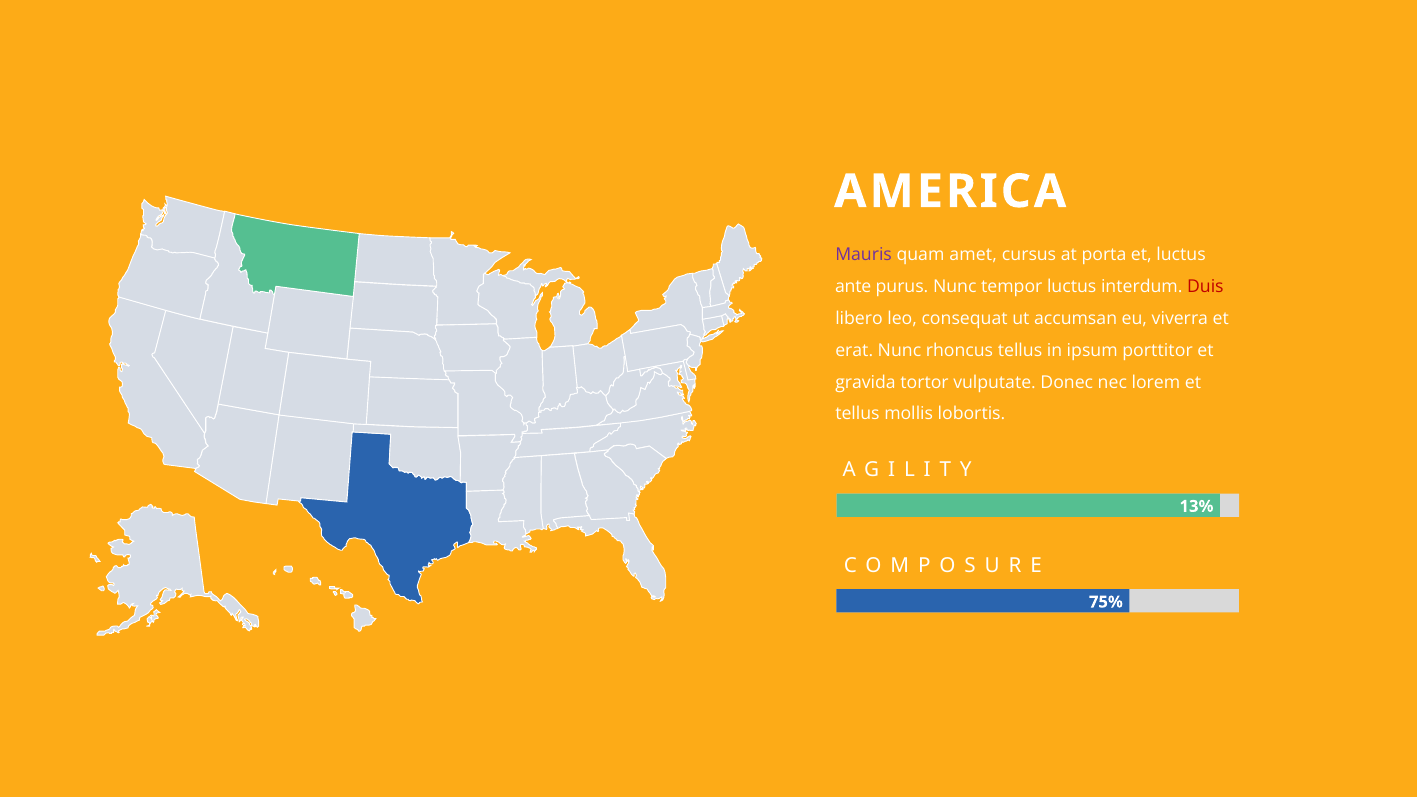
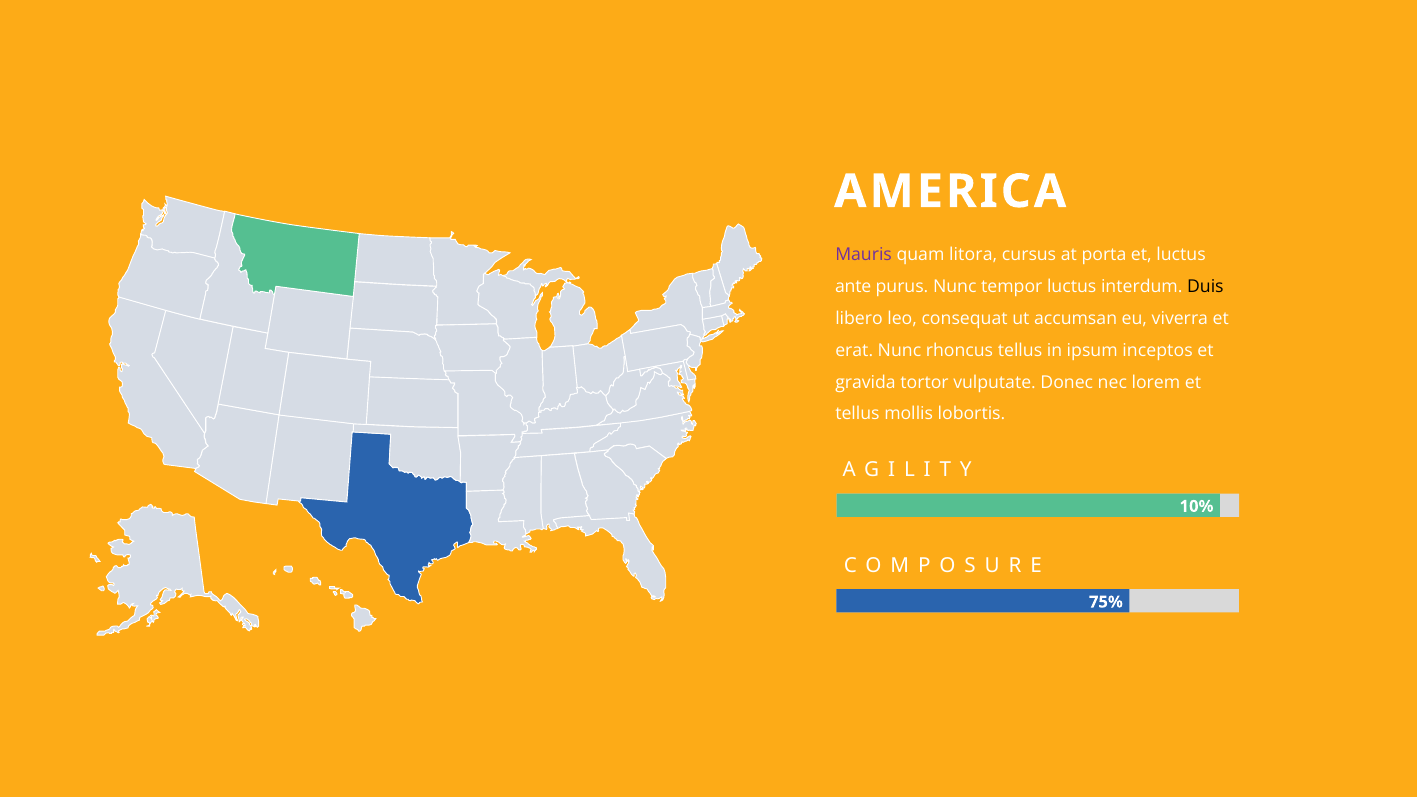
amet: amet -> litora
Duis colour: red -> black
porttitor: porttitor -> inceptos
13%: 13% -> 10%
